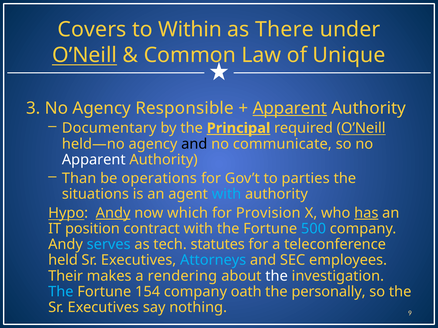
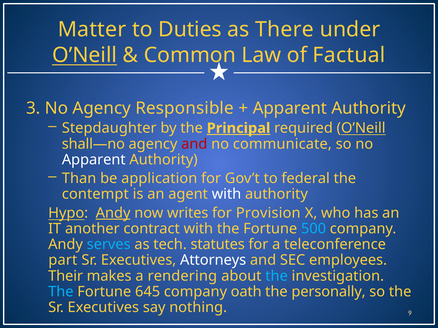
Covers: Covers -> Matter
Within: Within -> Duties
Unique: Unique -> Factual
Apparent at (290, 108) underline: present -> none
Documentary: Documentary -> Stepdaughter
held—no: held—no -> shall—no
and at (194, 144) colour: black -> red
operations: operations -> application
parties: parties -> federal
situations: situations -> contempt
with at (227, 194) colour: light blue -> white
which: which -> writes
has underline: present -> none
position: position -> another
held: held -> part
Attorneys colour: light blue -> white
the at (277, 276) colour: white -> light blue
154: 154 -> 645
